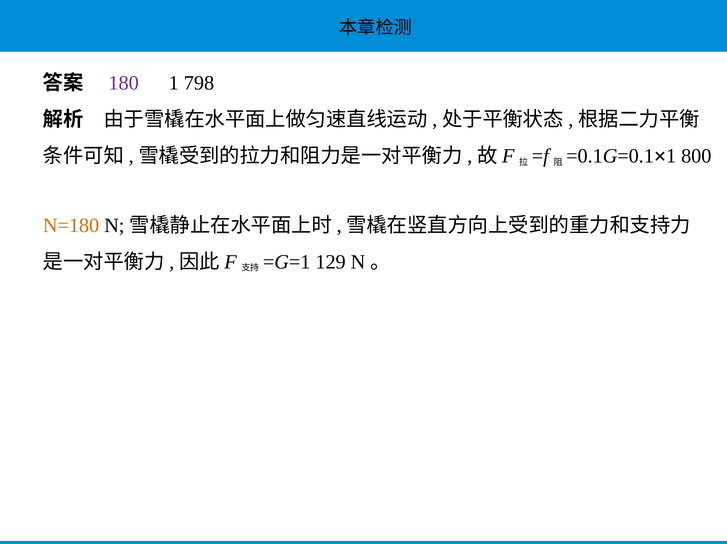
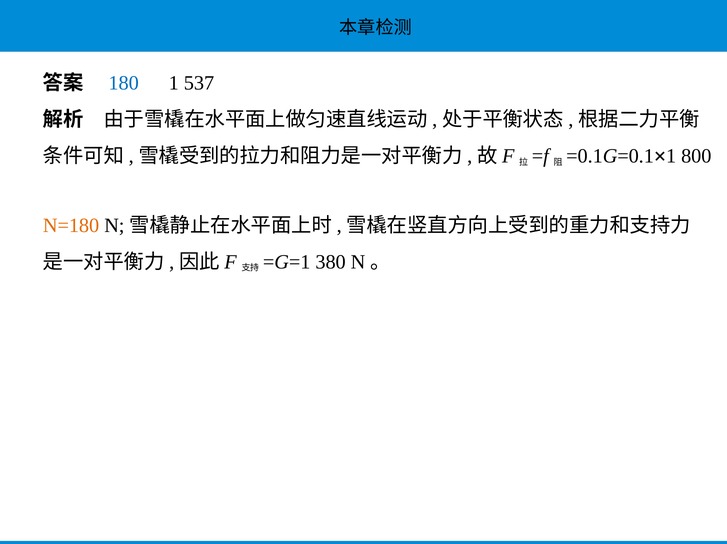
180 colour: purple -> blue
798: 798 -> 537
129: 129 -> 380
